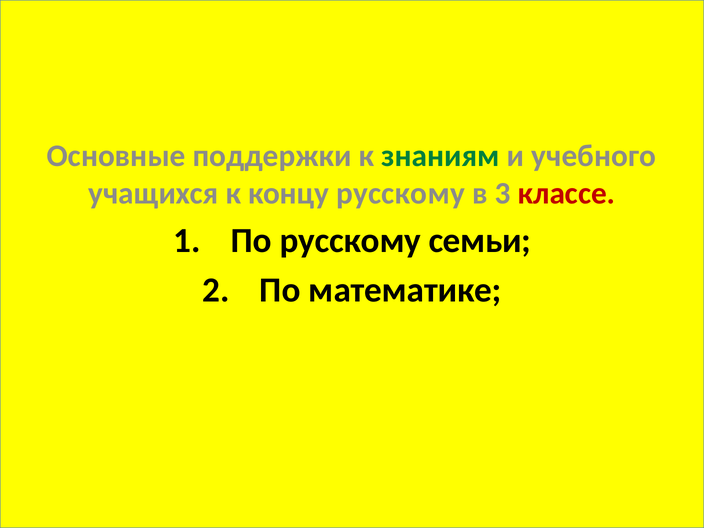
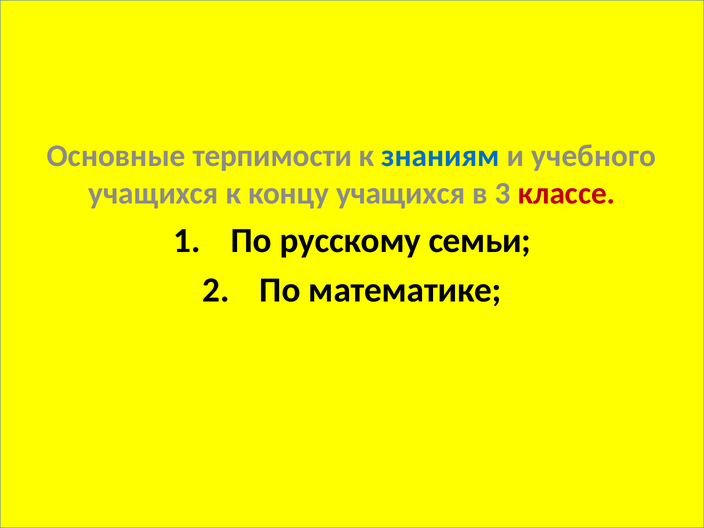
поддержки: поддержки -> терпимости
знаниям colour: green -> blue
концу русскому: русскому -> учащихся
